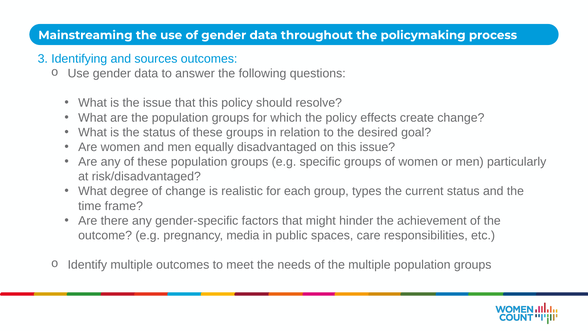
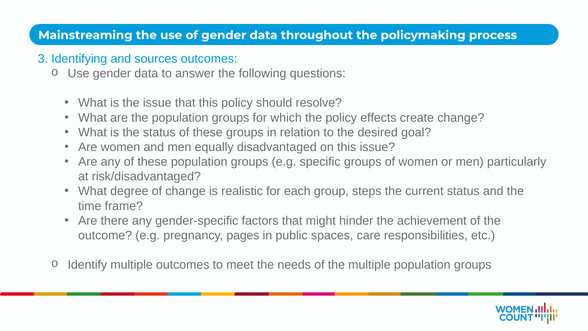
types: types -> steps
media: media -> pages
